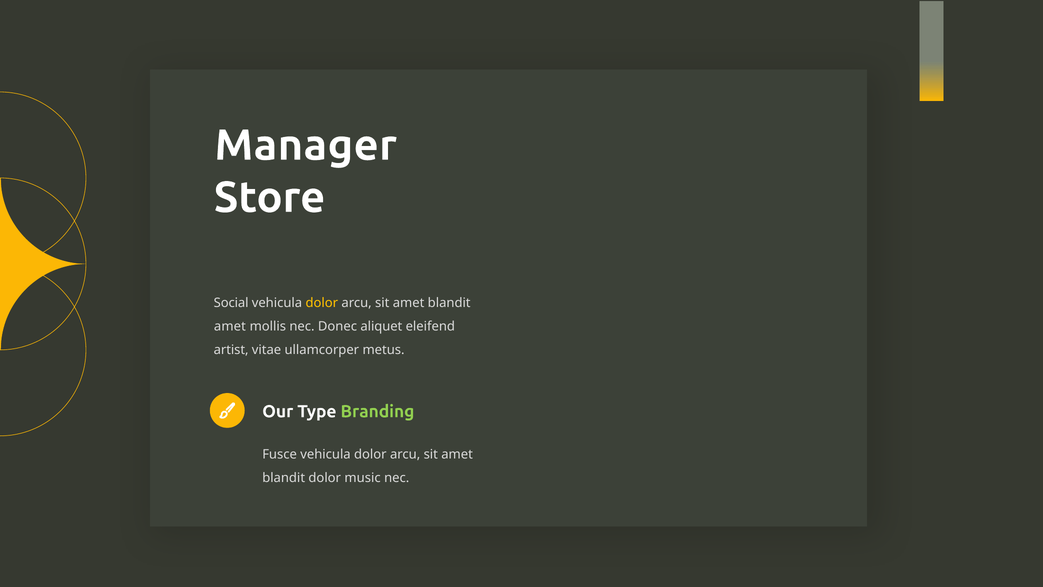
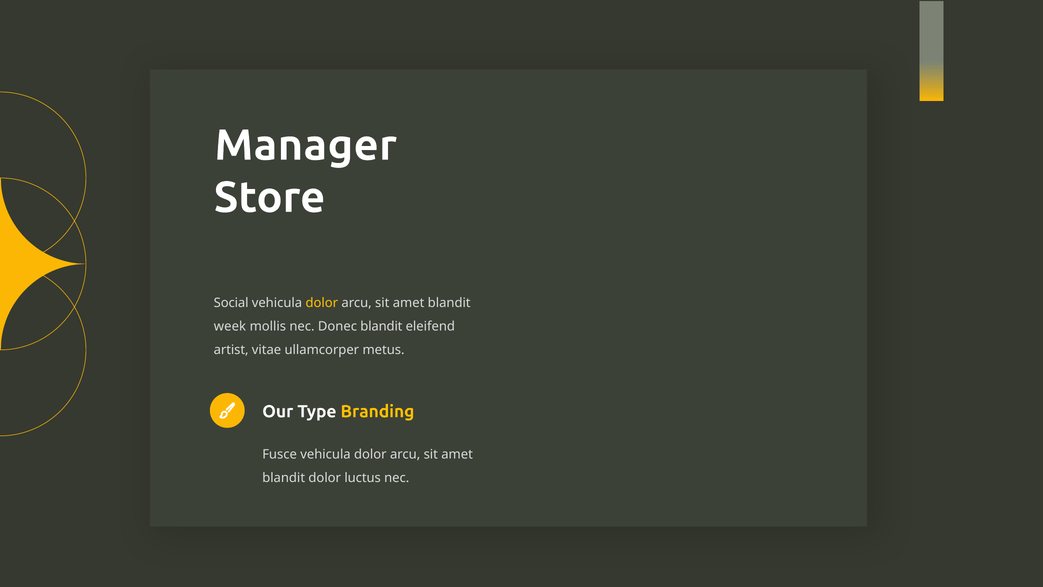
amet at (230, 326): amet -> week
Donec aliquet: aliquet -> blandit
Branding colour: light green -> yellow
music: music -> luctus
